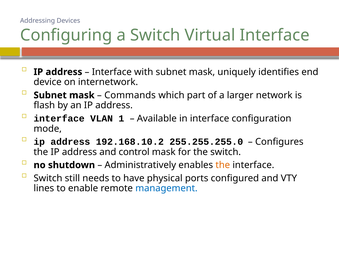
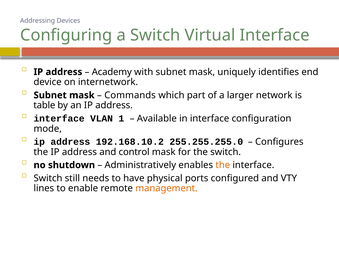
Interface at (112, 72): Interface -> Academy
flash: flash -> table
management colour: blue -> orange
